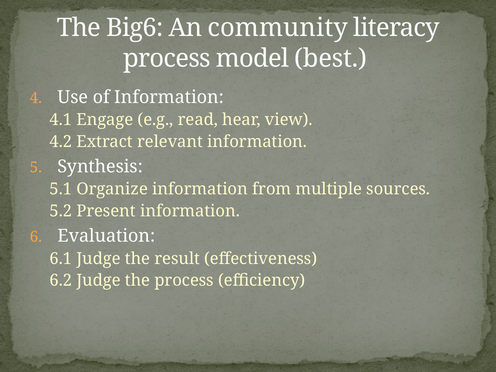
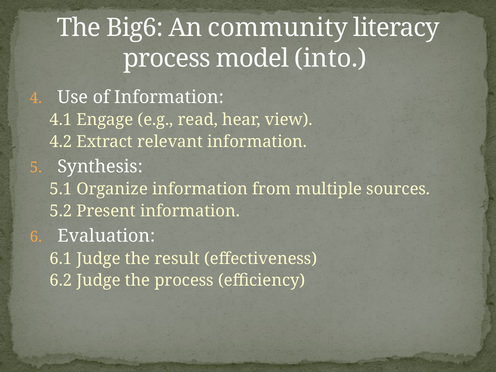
best: best -> into
